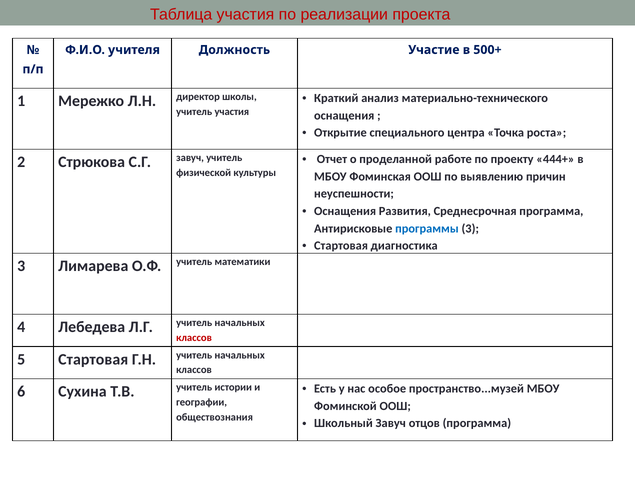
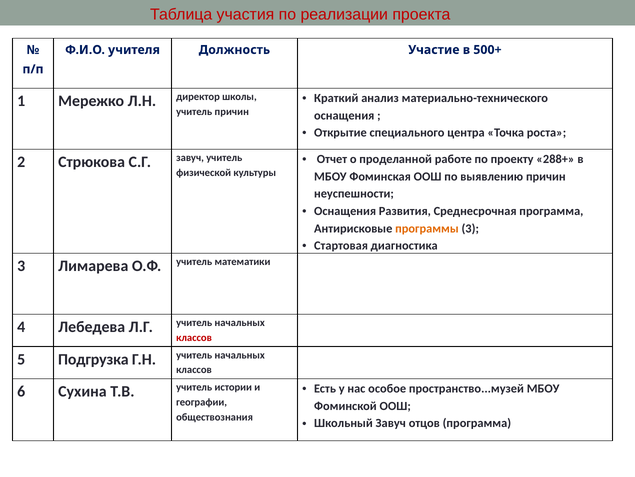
учитель участия: участия -> причин
444+: 444+ -> 288+
программы colour: blue -> orange
5 Стартовая: Стартовая -> Подгрузка
